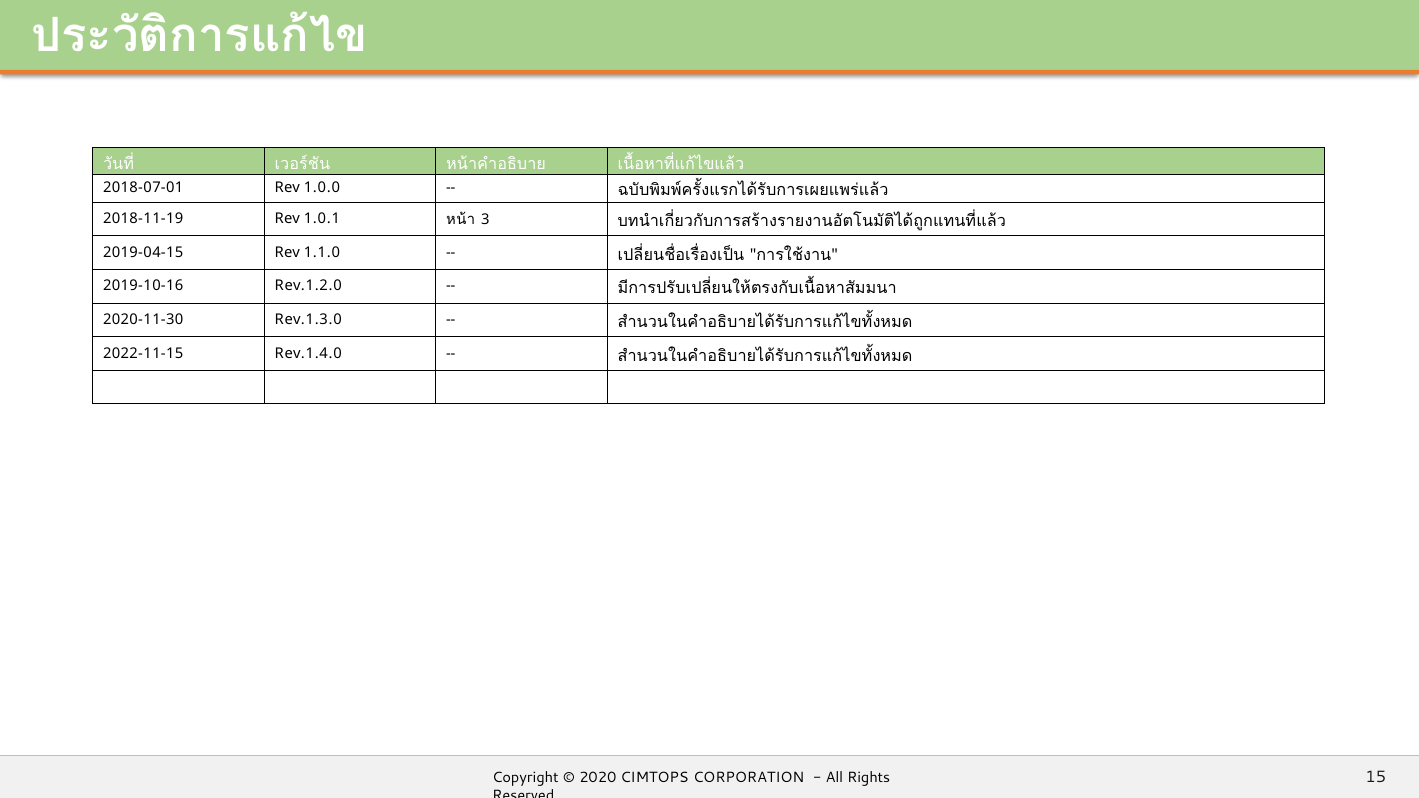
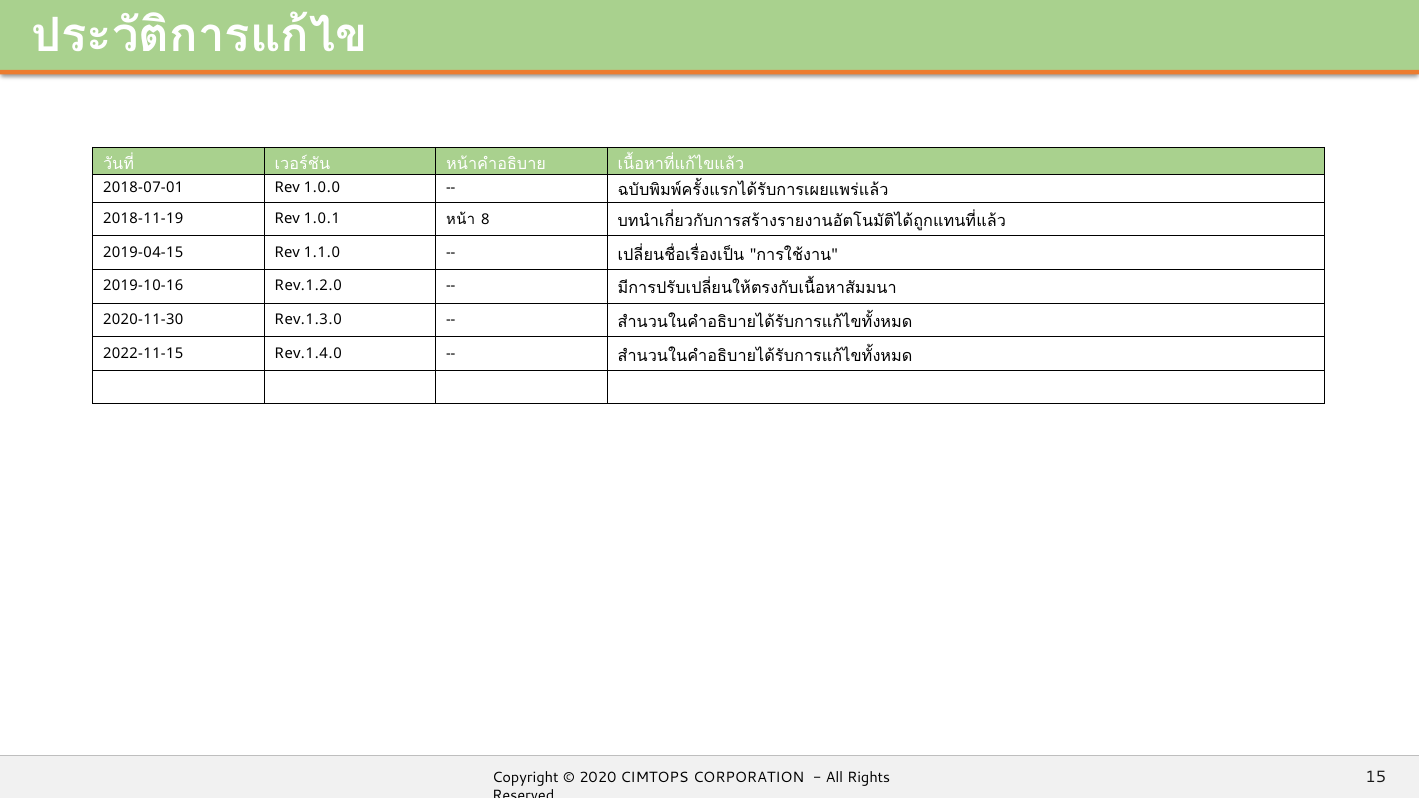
3: 3 -> 8
